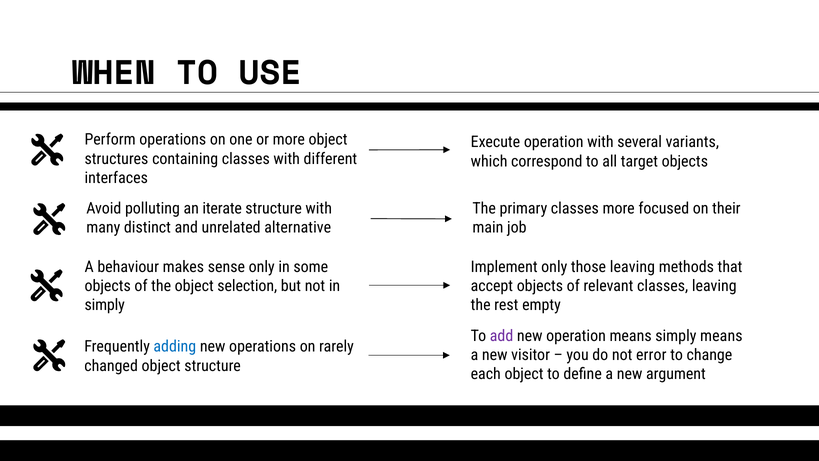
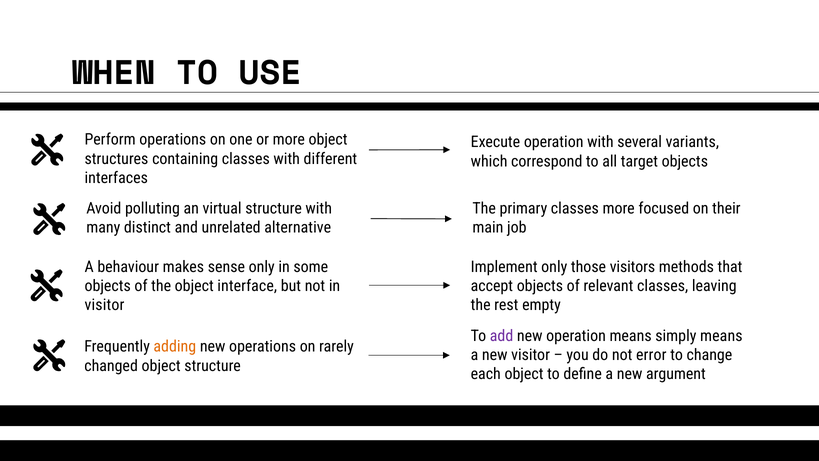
iterate: iterate -> virtual
those leaving: leaving -> visitors
selection: selection -> interface
simply at (105, 305): simply -> visitor
adding colour: blue -> orange
